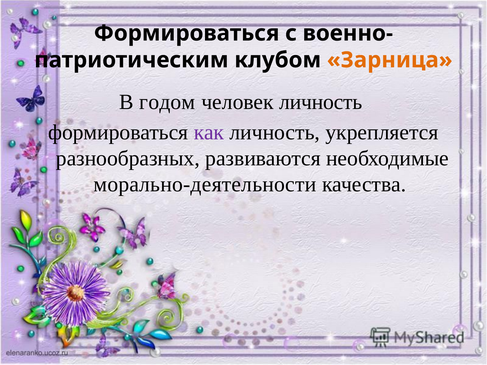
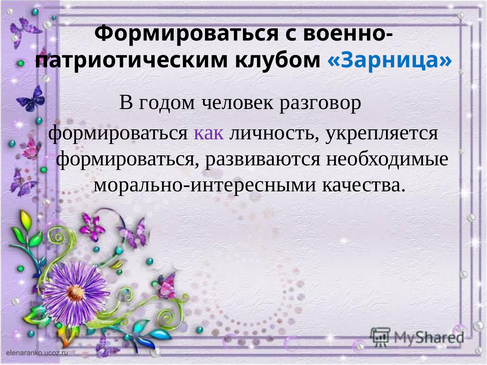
Зарница colour: orange -> blue
человек личность: личность -> разговор
разнообразных at (128, 158): разнообразных -> формироваться
морально-деятельности: морально-деятельности -> морально-интересными
